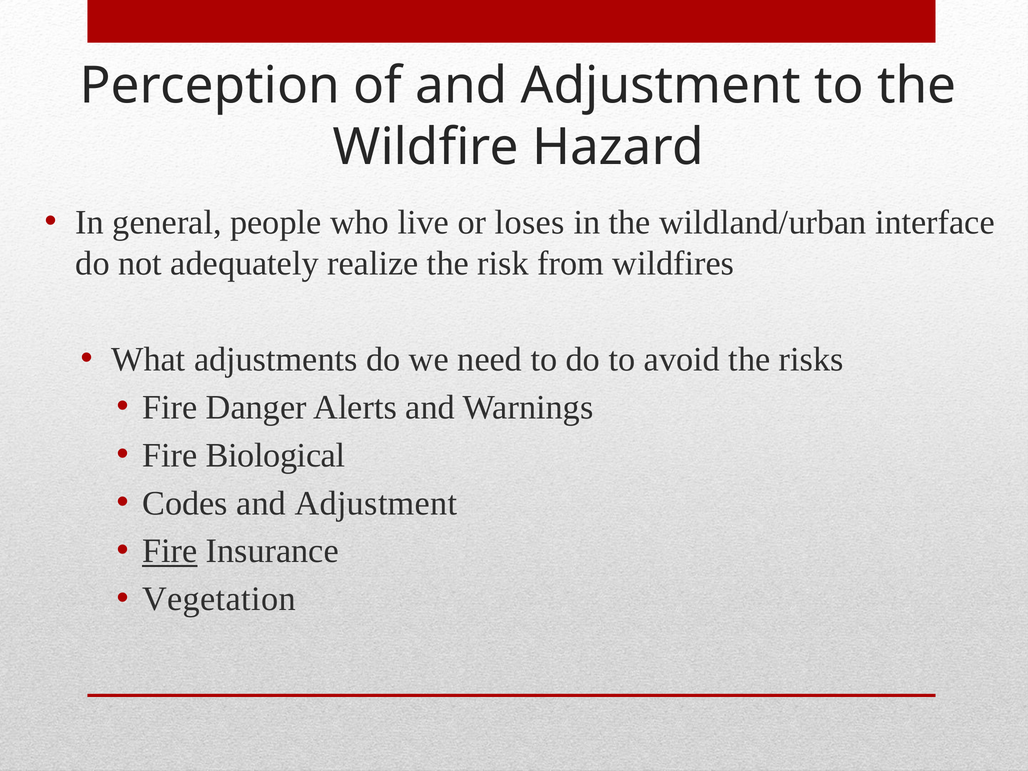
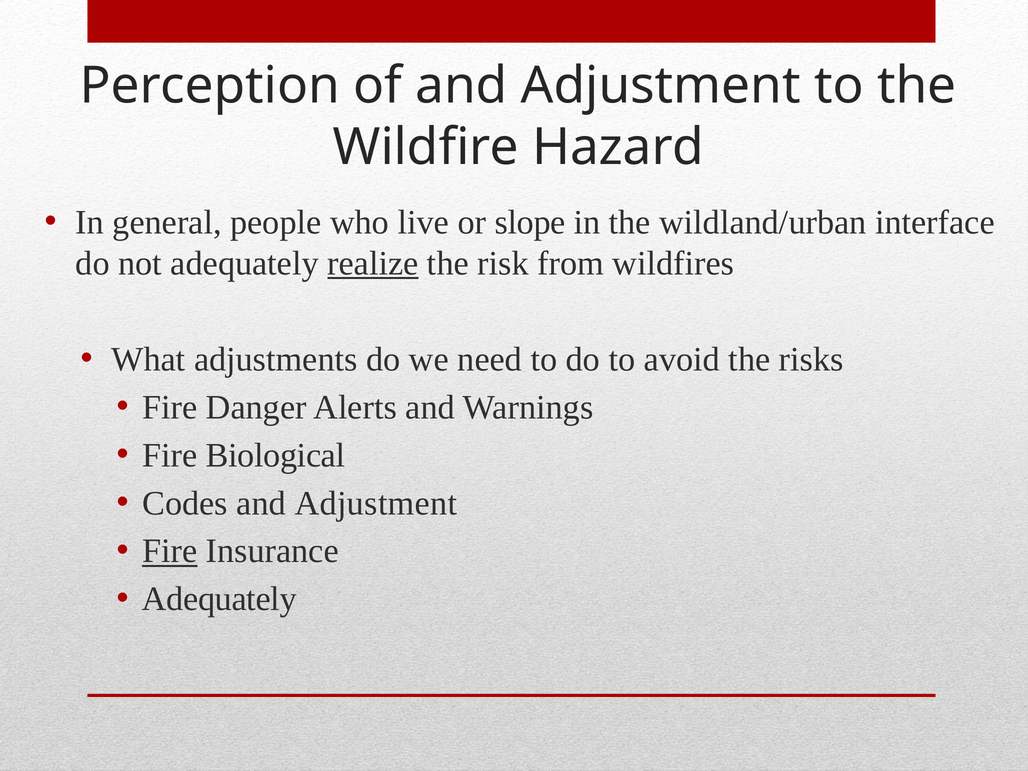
loses: loses -> slope
realize underline: none -> present
Vegetation at (219, 599): Vegetation -> Adequately
